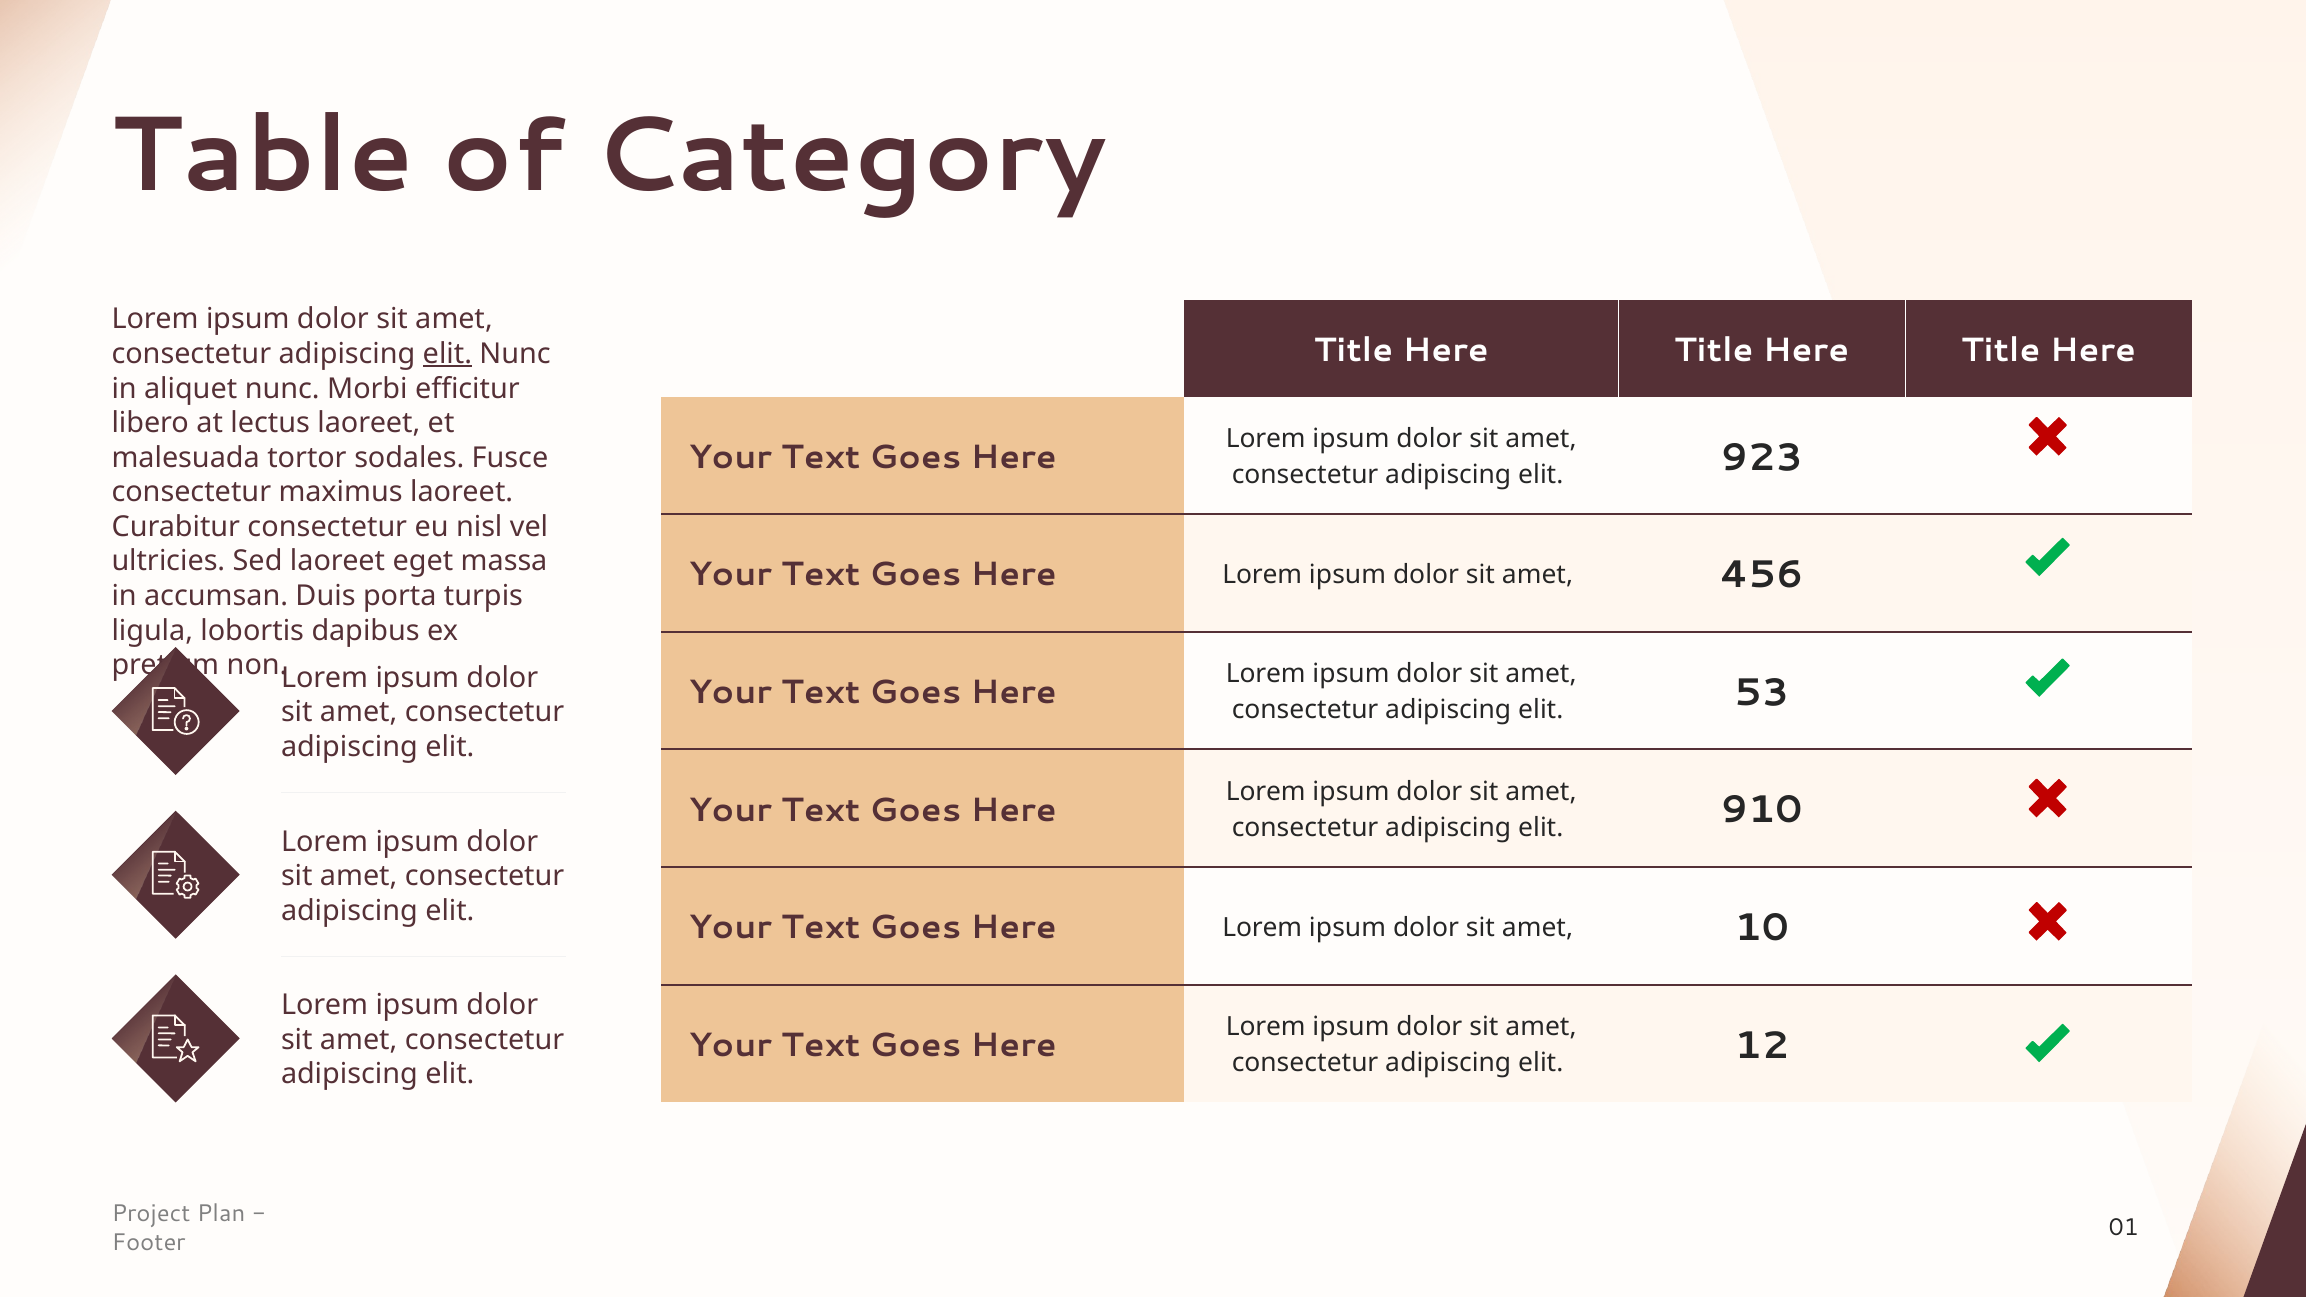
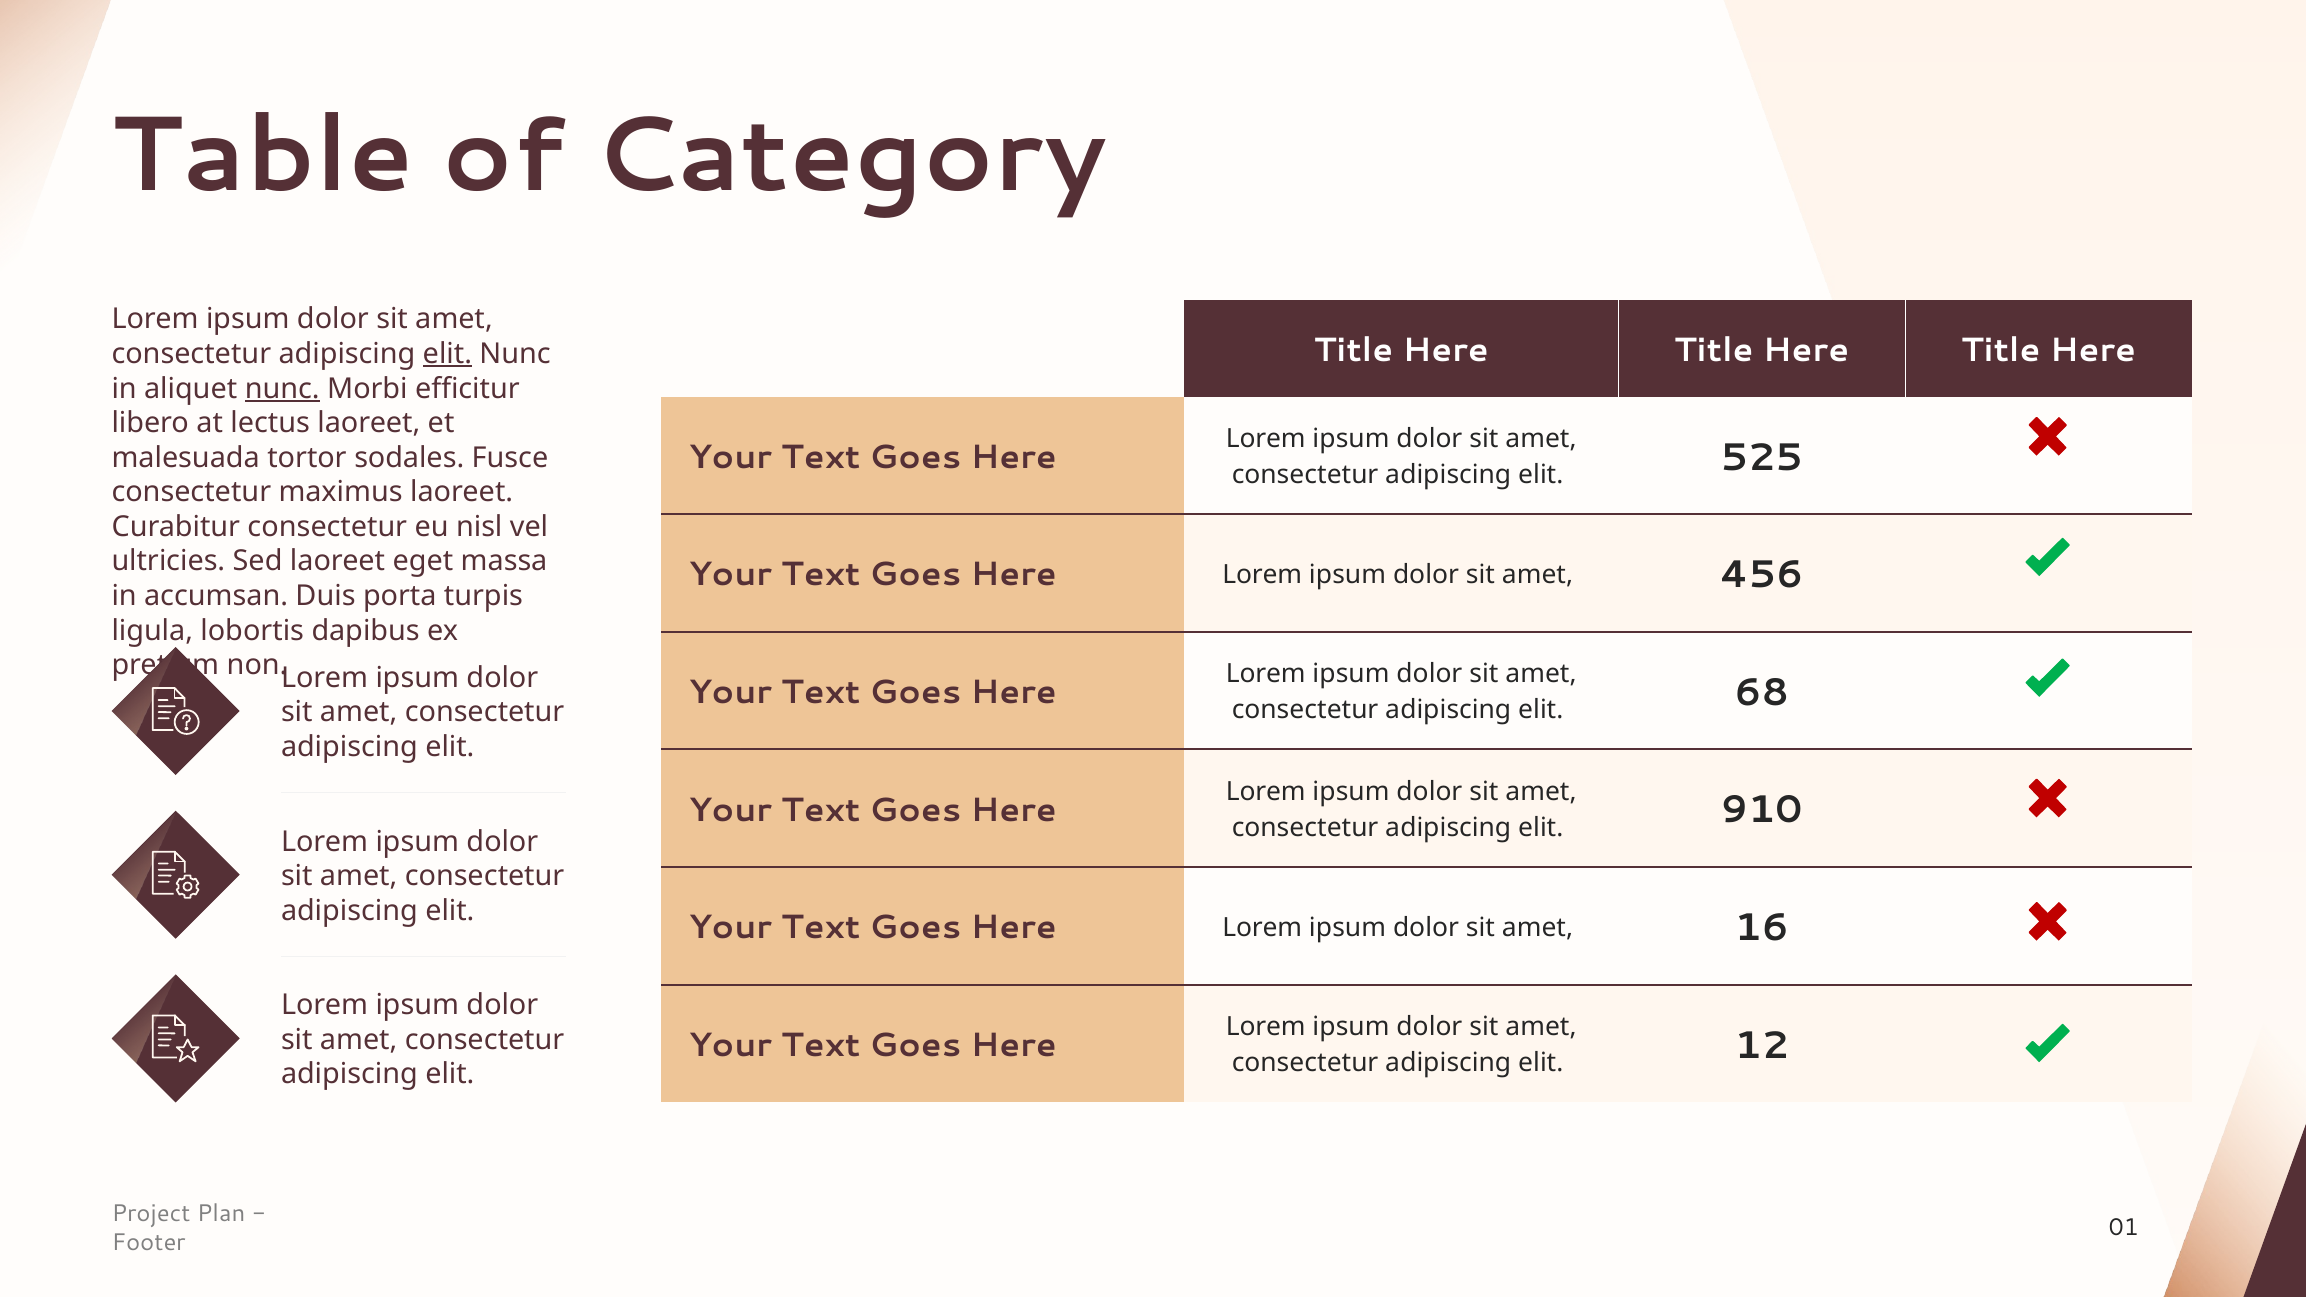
nunc at (282, 389) underline: none -> present
923: 923 -> 525
53: 53 -> 68
10: 10 -> 16
